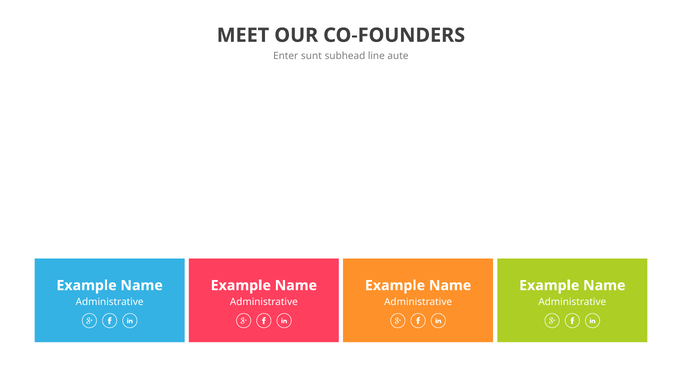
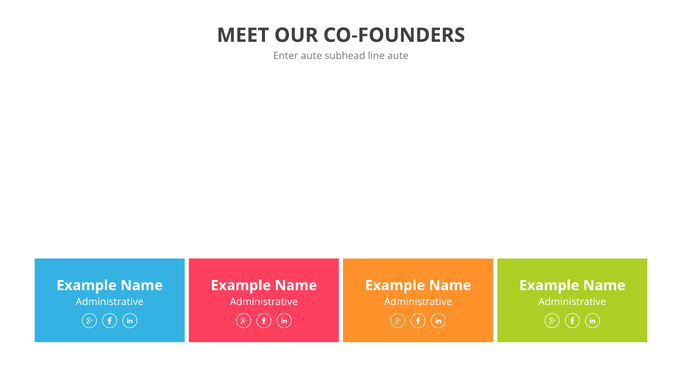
Enter sunt: sunt -> aute
